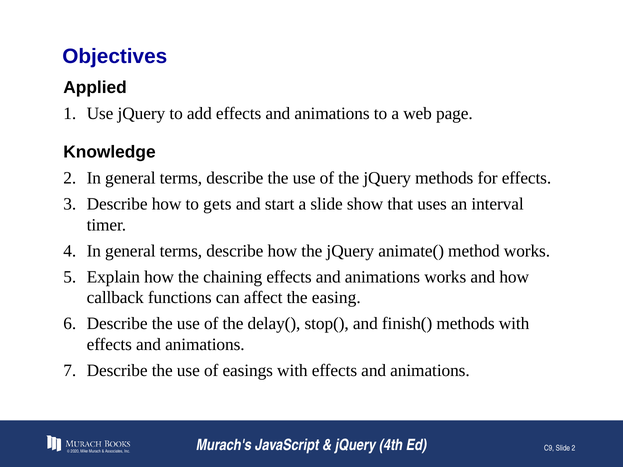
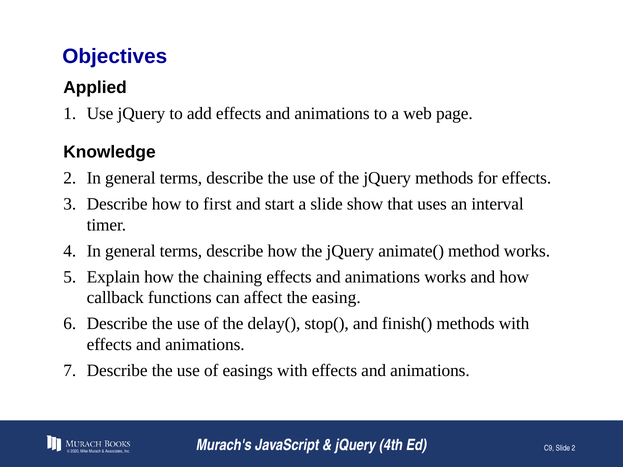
gets: gets -> first
